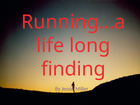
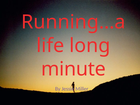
finding: finding -> minute
